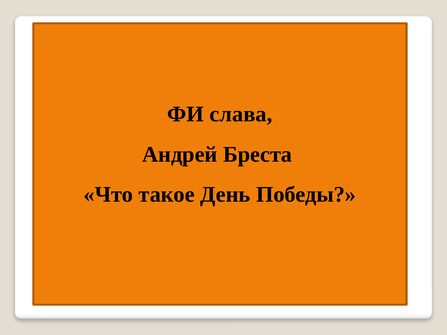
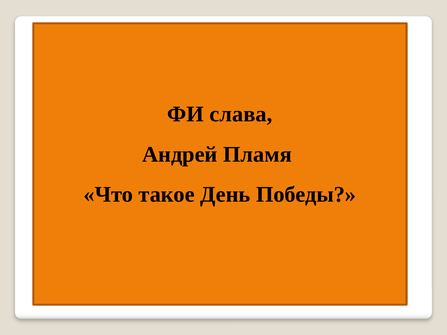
Бреста: Бреста -> Пламя
